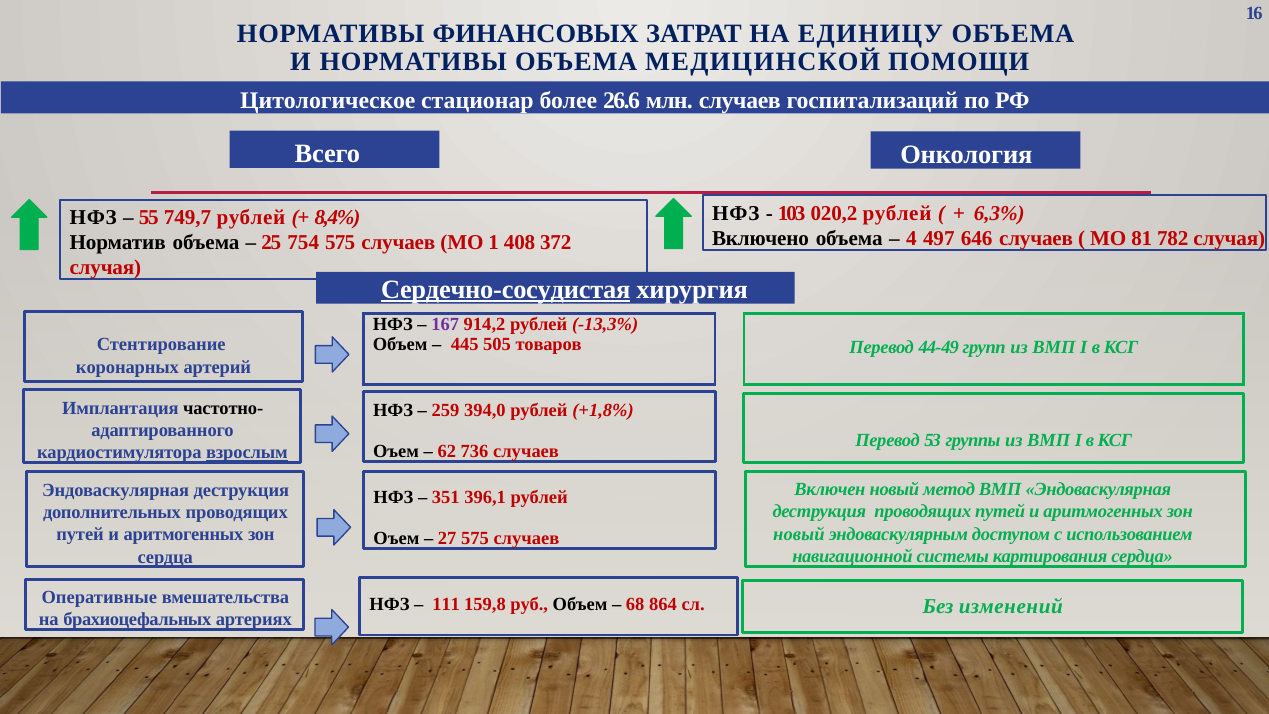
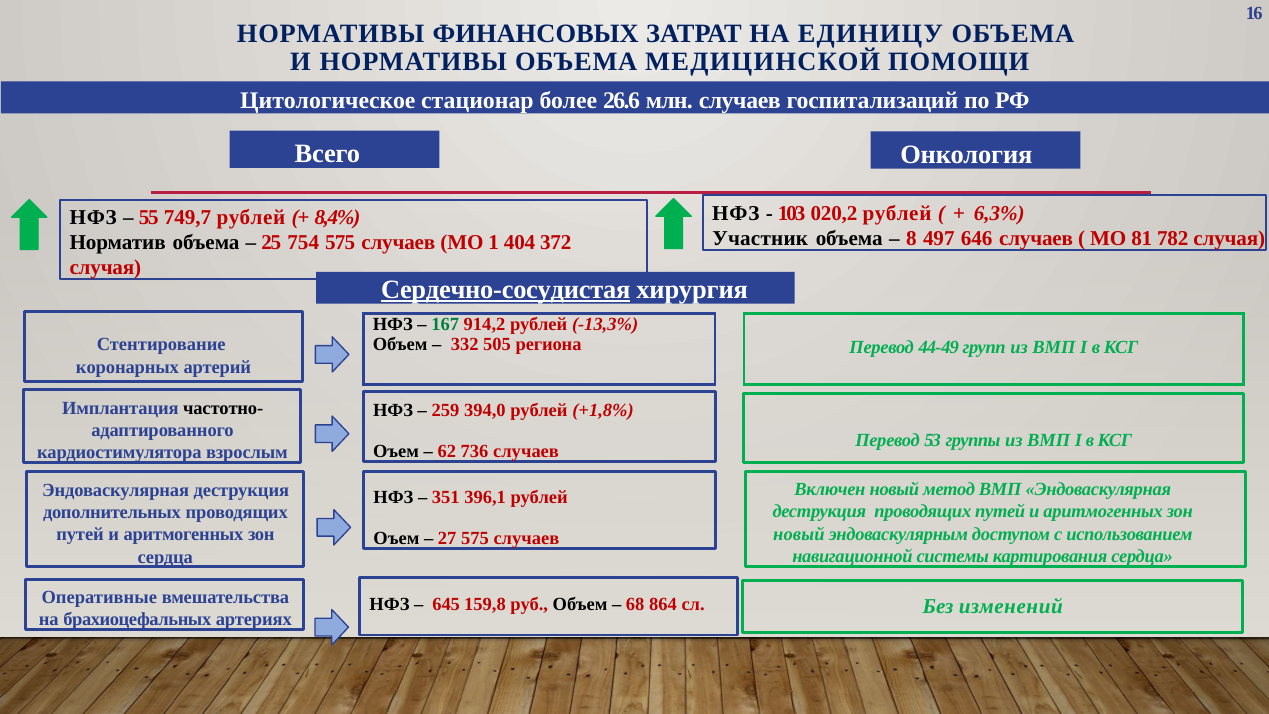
Включено: Включено -> Участник
4: 4 -> 8
408: 408 -> 404
167 colour: purple -> green
445: 445 -> 332
товаров: товаров -> региона
взрослым underline: present -> none
111: 111 -> 645
